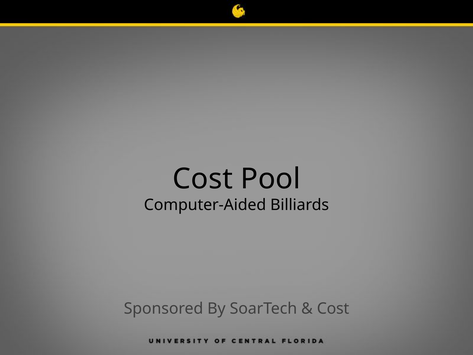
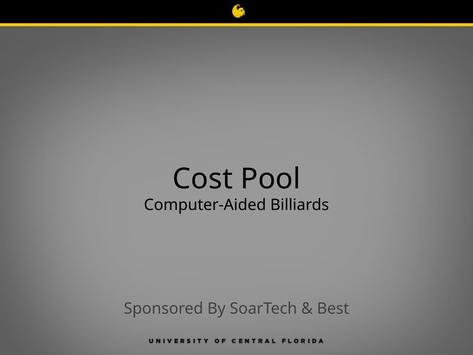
Cost at (333, 309): Cost -> Best
